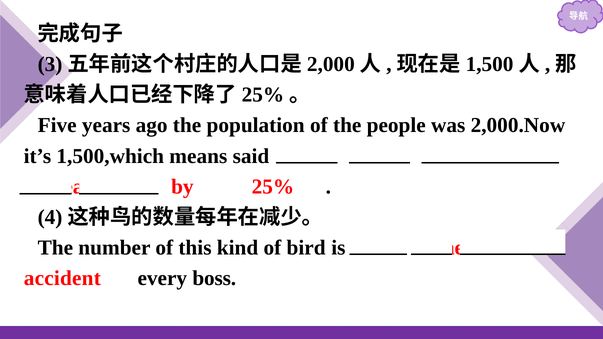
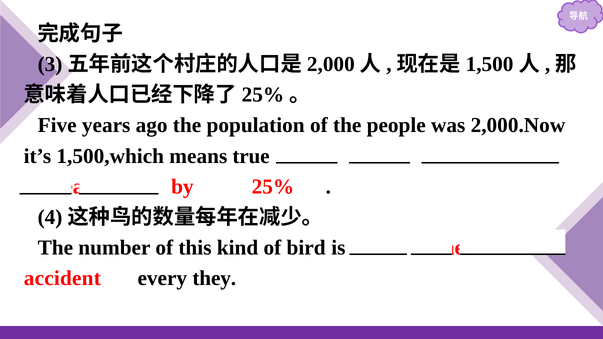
said: said -> true
boss: boss -> they
